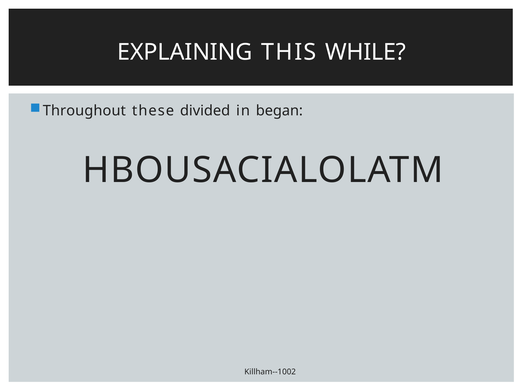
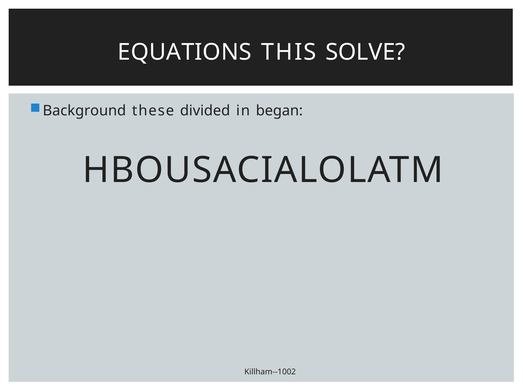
EXPLAINING: EXPLAINING -> EQUATIONS
WHILE: WHILE -> SOLVE
Throughout: Throughout -> Background
